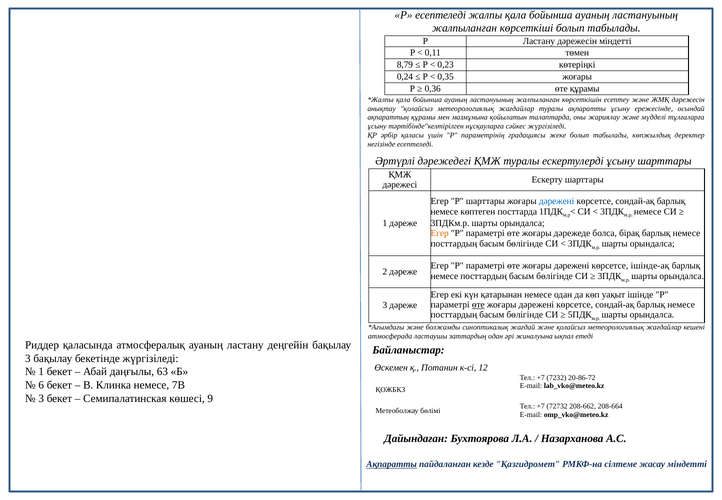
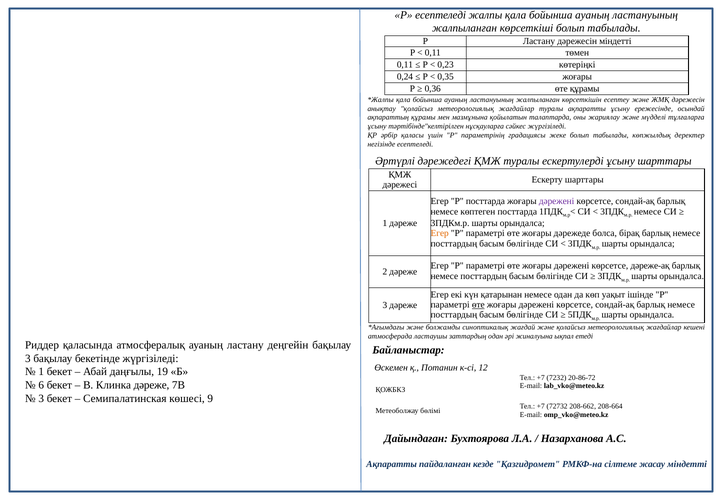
8,79 at (405, 65): 8,79 -> 0,11
Р шарттары: шарттары -> посттарда
дәрежені at (557, 201) colour: blue -> purple
ішінде-ақ: ішінде-ақ -> дәреже-ақ
63: 63 -> 19
Клинка немесе: немесе -> дәреже
Ақпаратты at (392, 464) underline: present -> none
